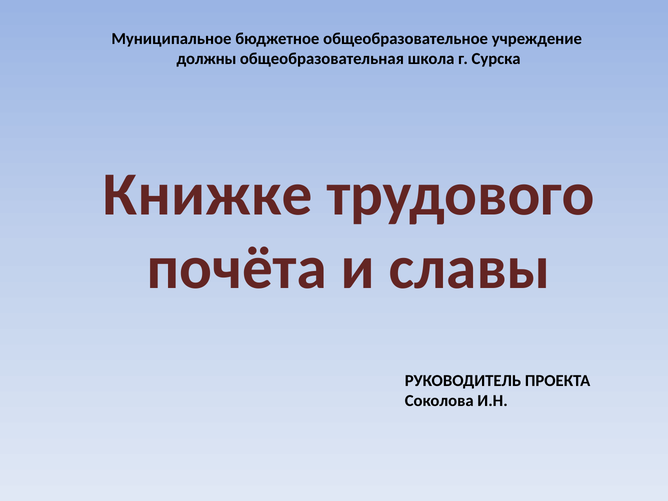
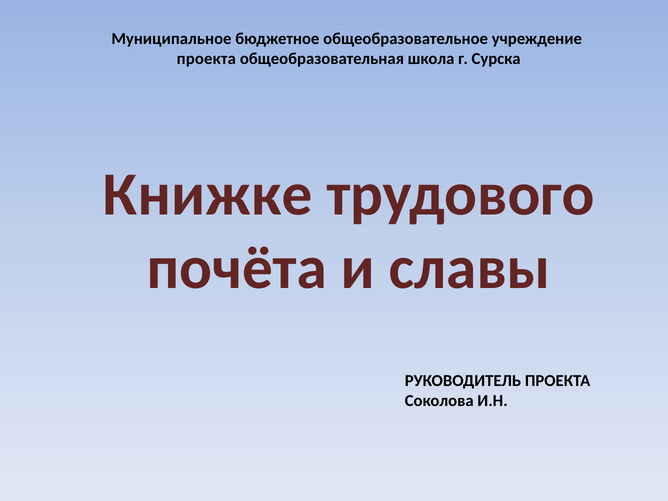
должны at (206, 59): должны -> проекта
